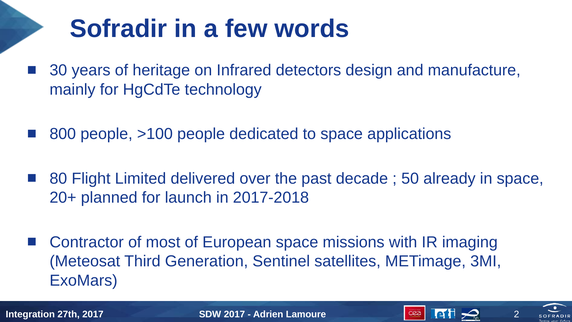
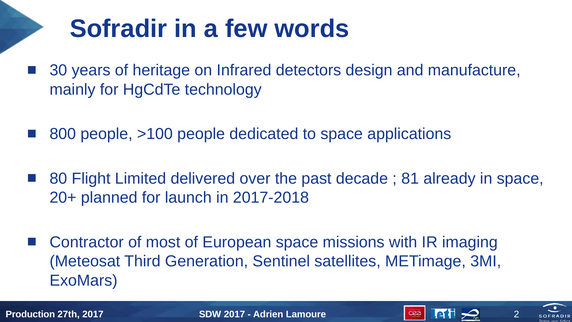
50: 50 -> 81
Integration: Integration -> Production
